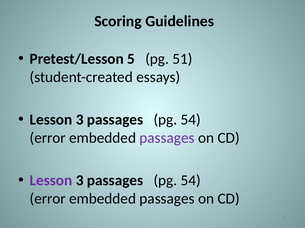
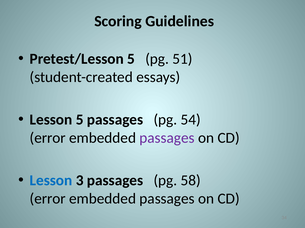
3 at (80, 120): 3 -> 5
Lesson at (51, 181) colour: purple -> blue
54 at (191, 181): 54 -> 58
